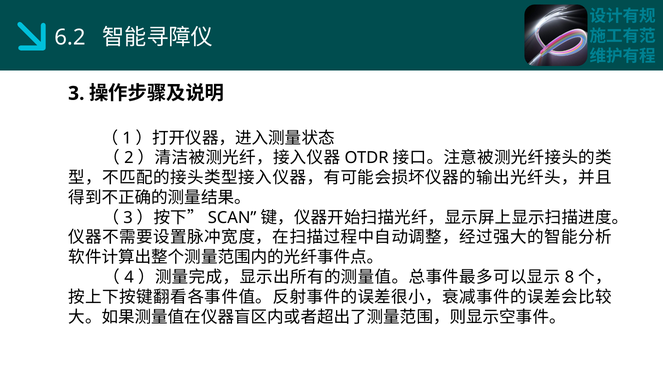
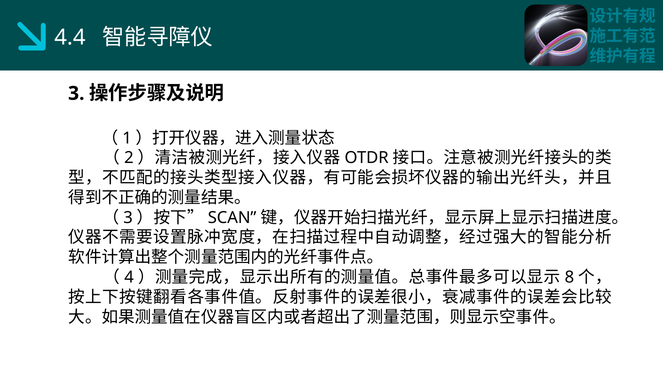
6.2: 6.2 -> 4.4
